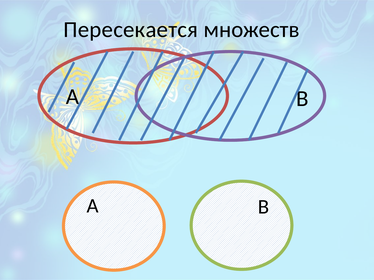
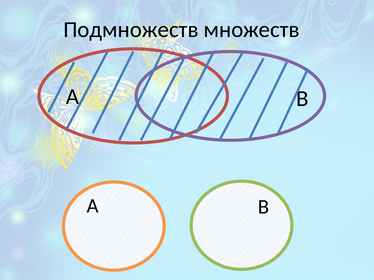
Пересекается: Пересекается -> Подмножеств
